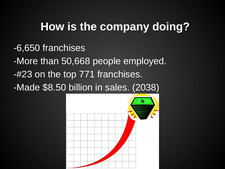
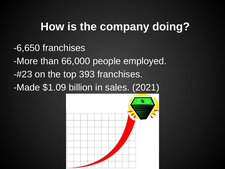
50,668: 50,668 -> 66,000
771: 771 -> 393
$8.50: $8.50 -> $1.09
2038: 2038 -> 2021
